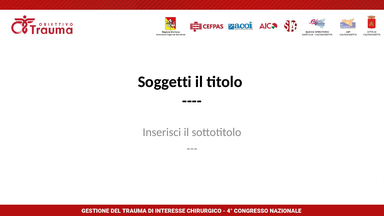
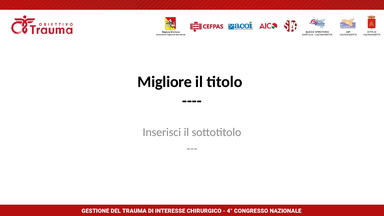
Soggetti: Soggetti -> Migliore
